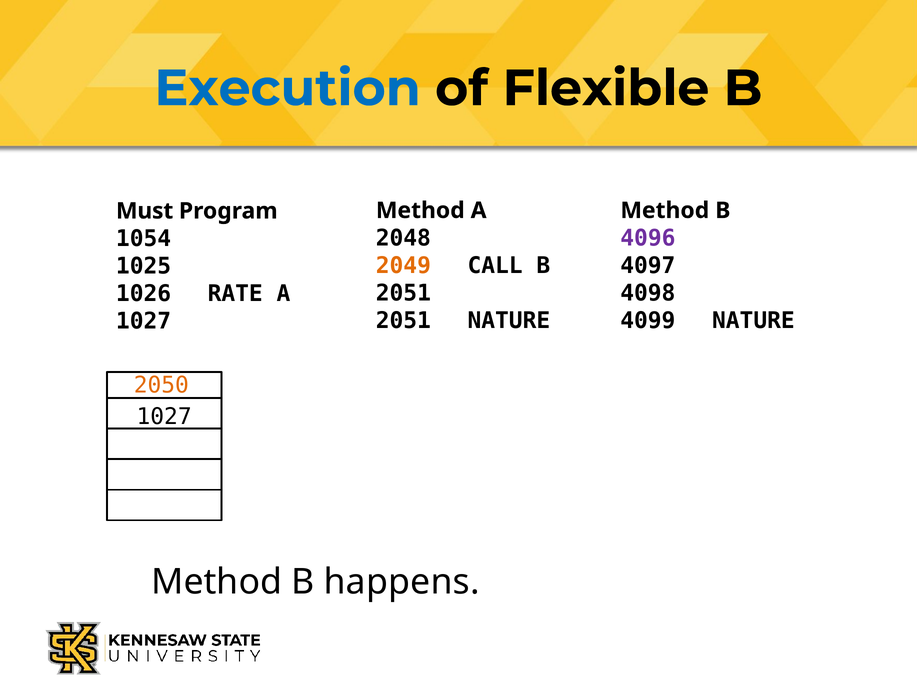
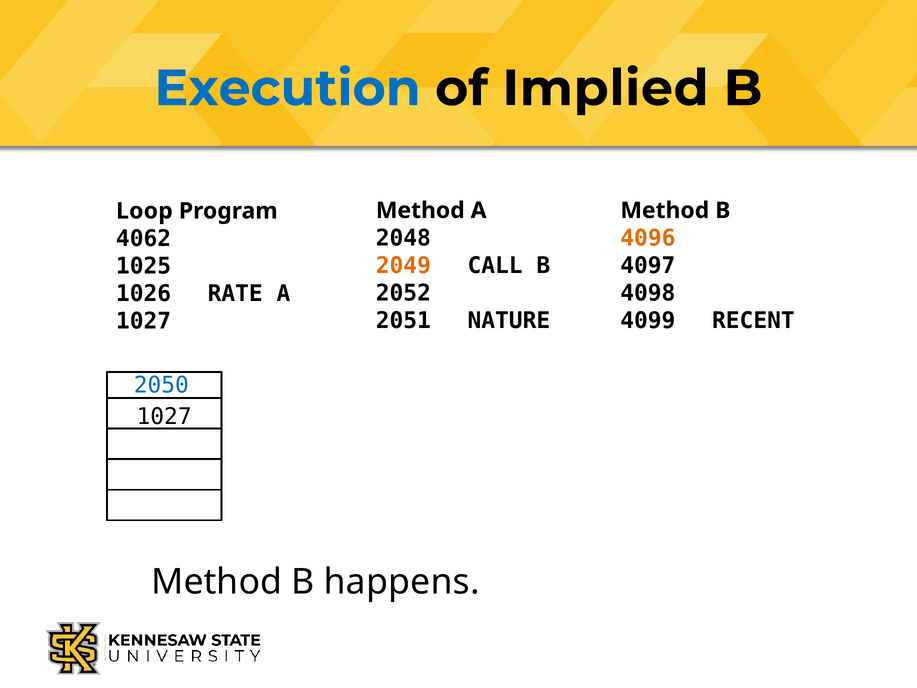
Flexible: Flexible -> Implied
Must: Must -> Loop
4096 colour: purple -> orange
1054: 1054 -> 4062
2051 at (403, 293): 2051 -> 2052
4099 NATURE: NATURE -> RECENT
2050 colour: orange -> blue
